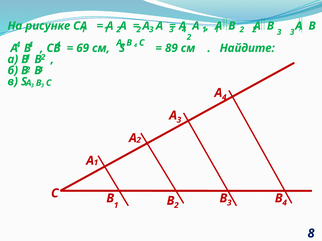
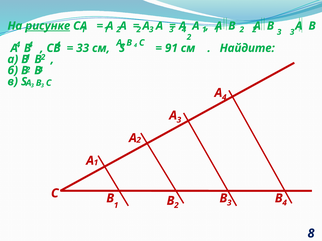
рисунке underline: none -> present
69: 69 -> 33
89: 89 -> 91
